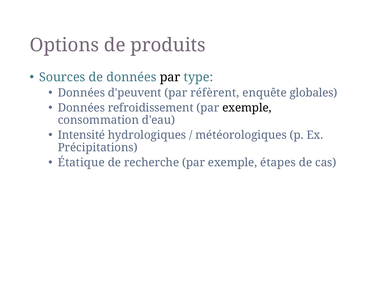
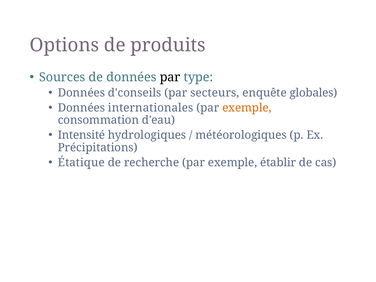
d'peuvent: d'peuvent -> d'conseils
réfèrent: réfèrent -> secteurs
refroidissement: refroidissement -> internationales
exemple at (247, 108) colour: black -> orange
étapes: étapes -> établir
